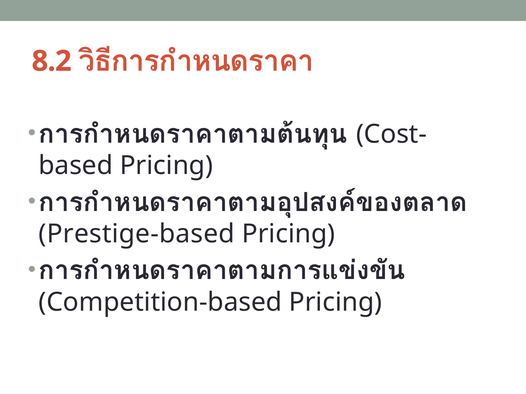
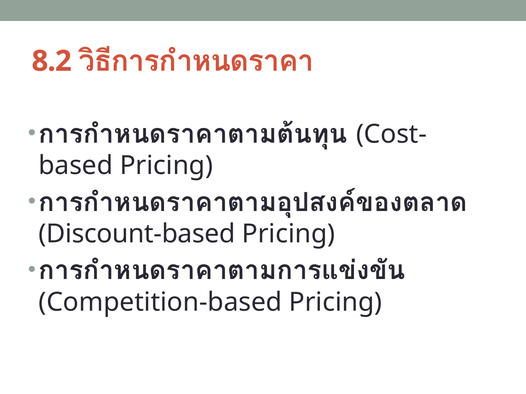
Prestige-based: Prestige-based -> Discount-based
